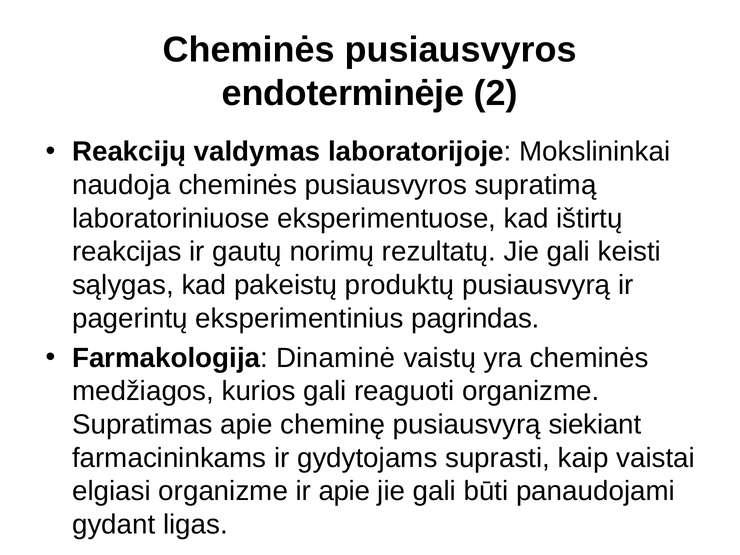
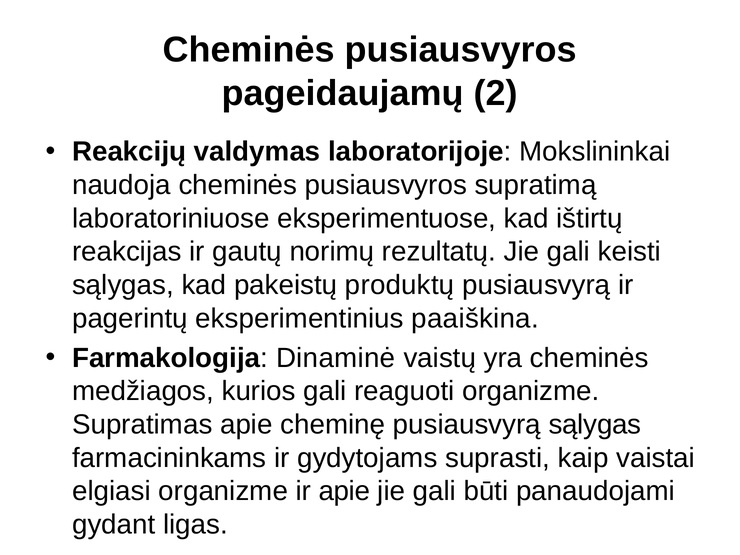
endoterminėje: endoterminėje -> pageidaujamų
pagrindas: pagrindas -> paaiškina
pusiausvyrą siekiant: siekiant -> sąlygas
